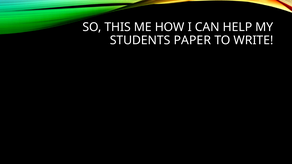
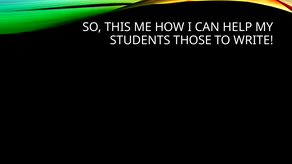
PAPER: PAPER -> THOSE
